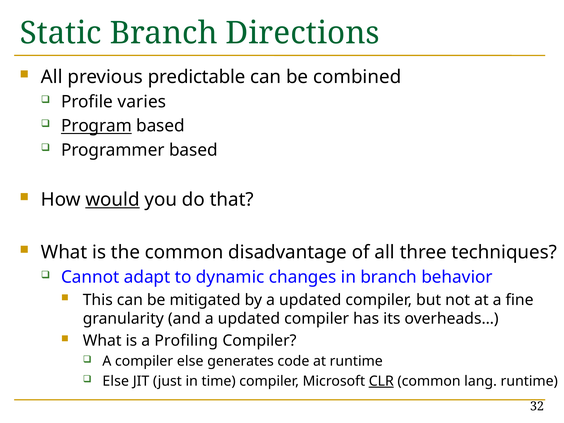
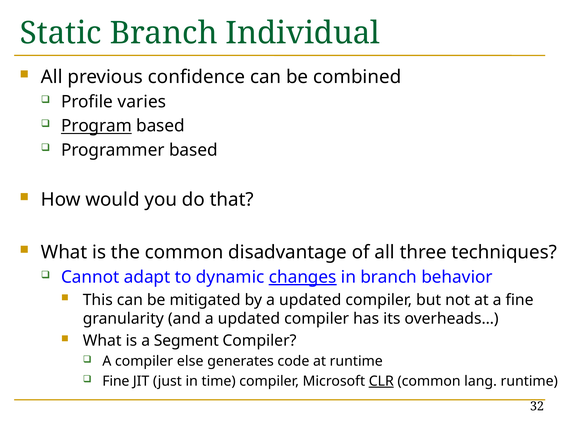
Directions: Directions -> Individual
predictable: predictable -> confidence
would underline: present -> none
changes underline: none -> present
Profiling: Profiling -> Segment
Else at (116, 381): Else -> Fine
